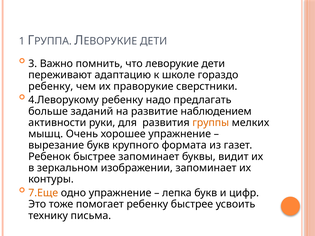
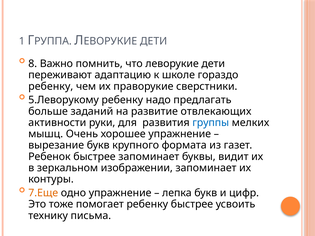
3: 3 -> 8
4.Леворукому: 4.Леворукому -> 5.Леворукому
наблюдением: наблюдением -> отвлекающих
группы colour: orange -> blue
